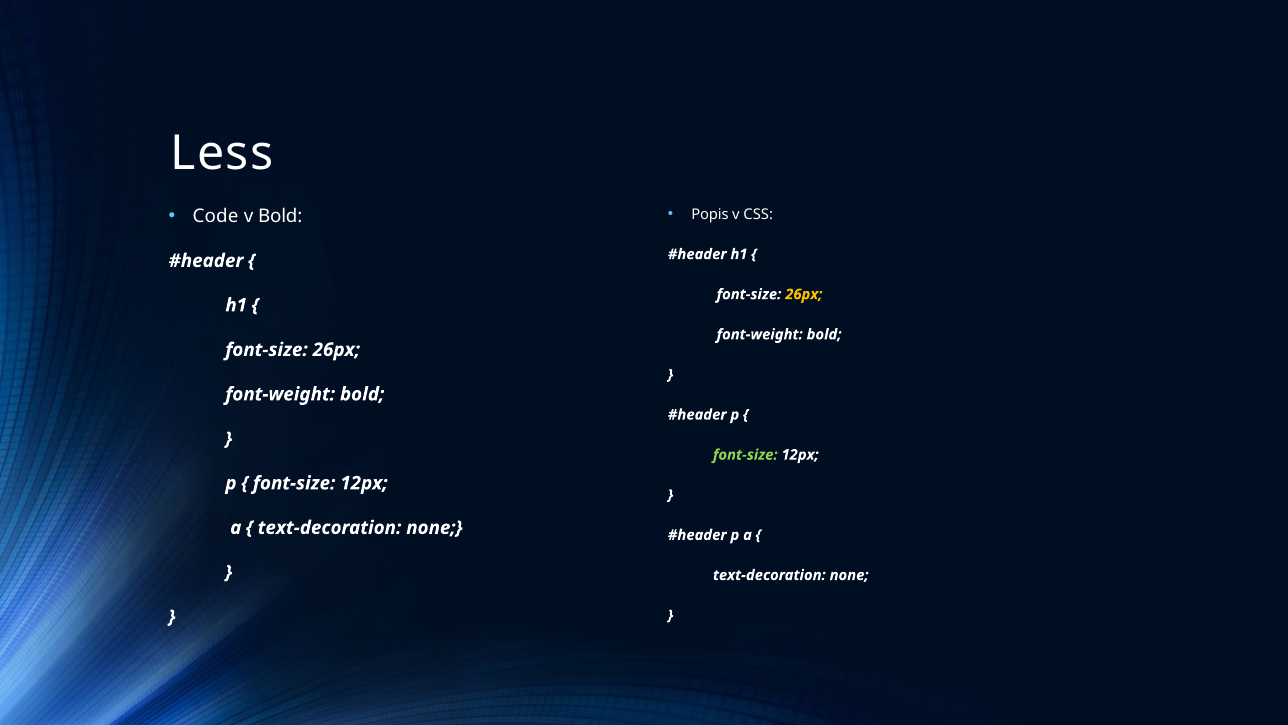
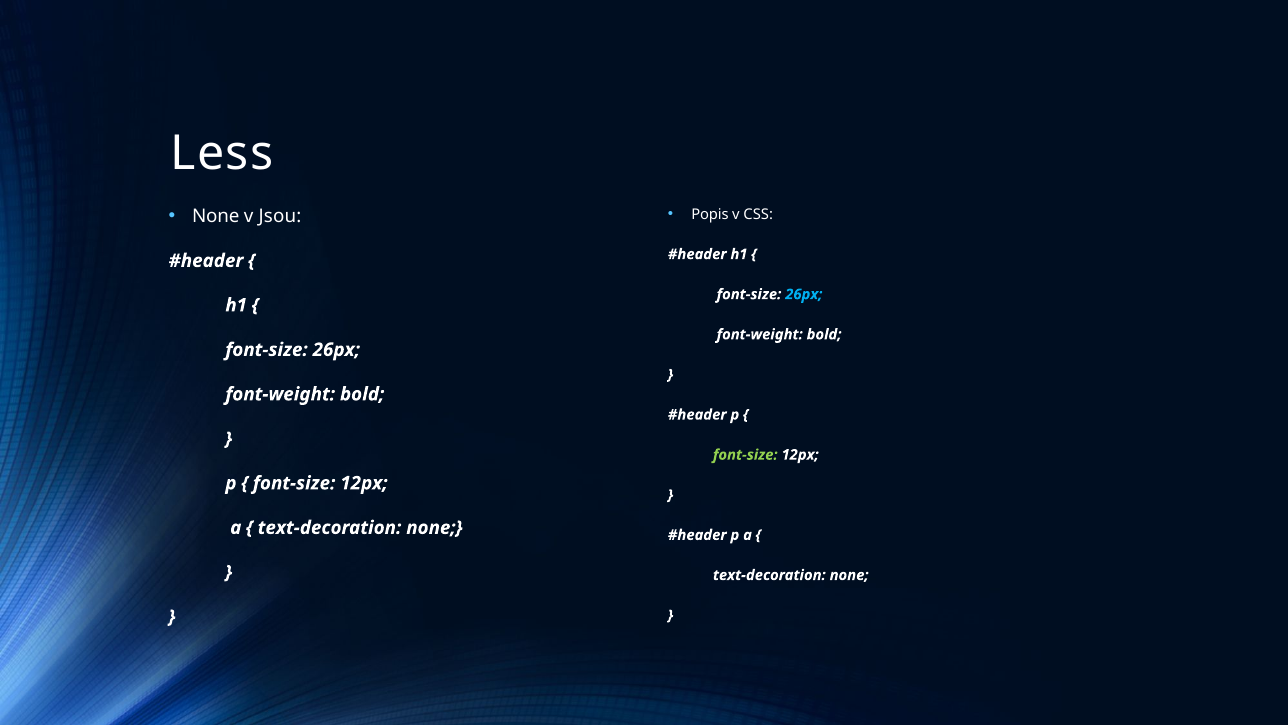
Code at (216, 216): Code -> None
v Bold: Bold -> Jsou
26px at (804, 294) colour: yellow -> light blue
